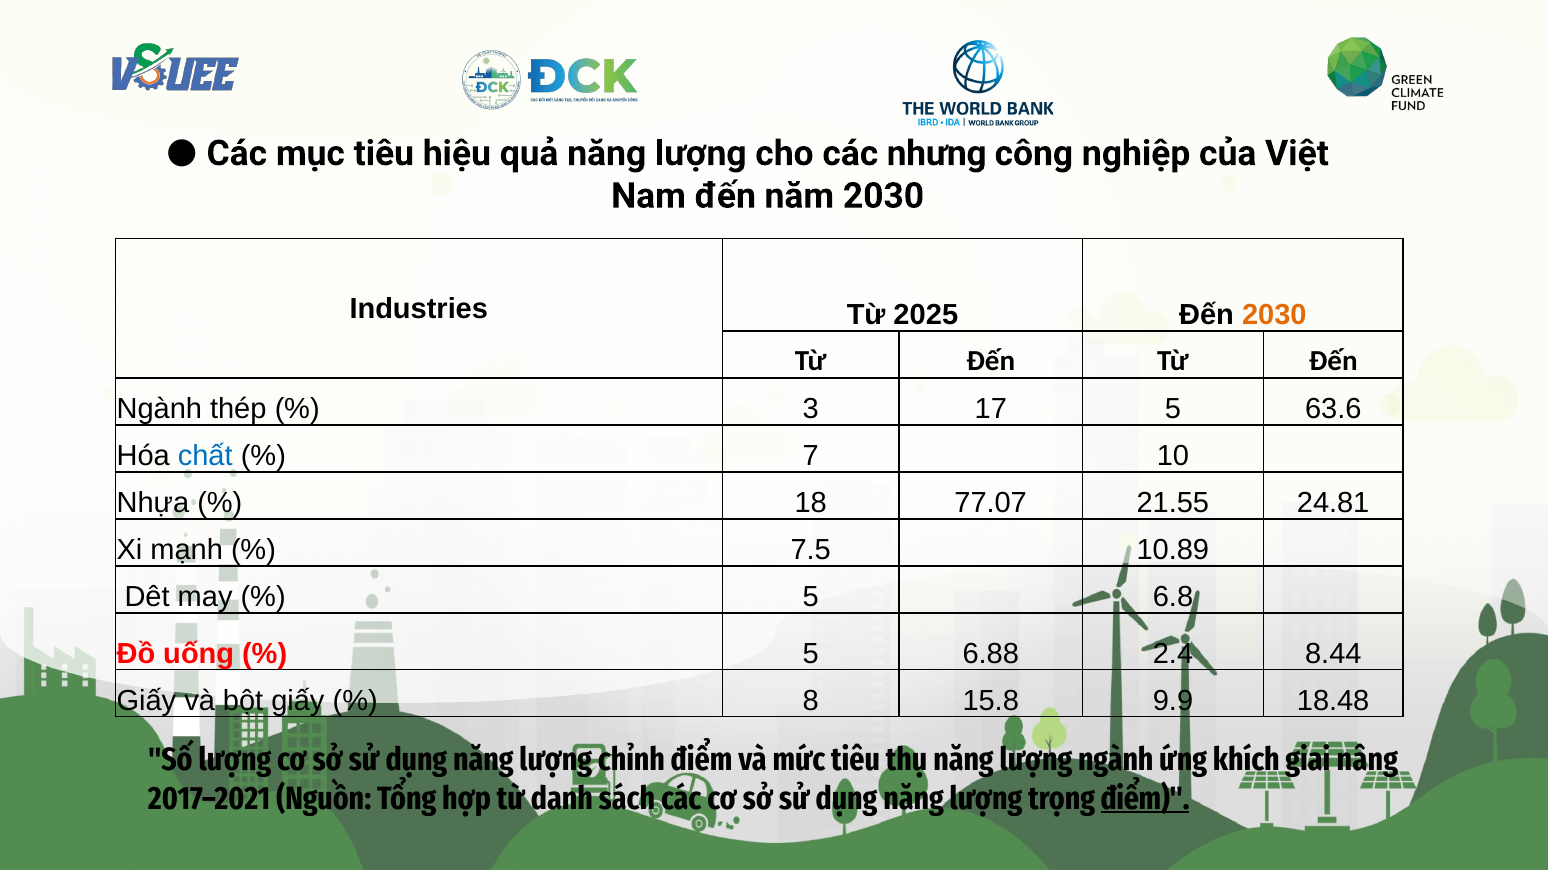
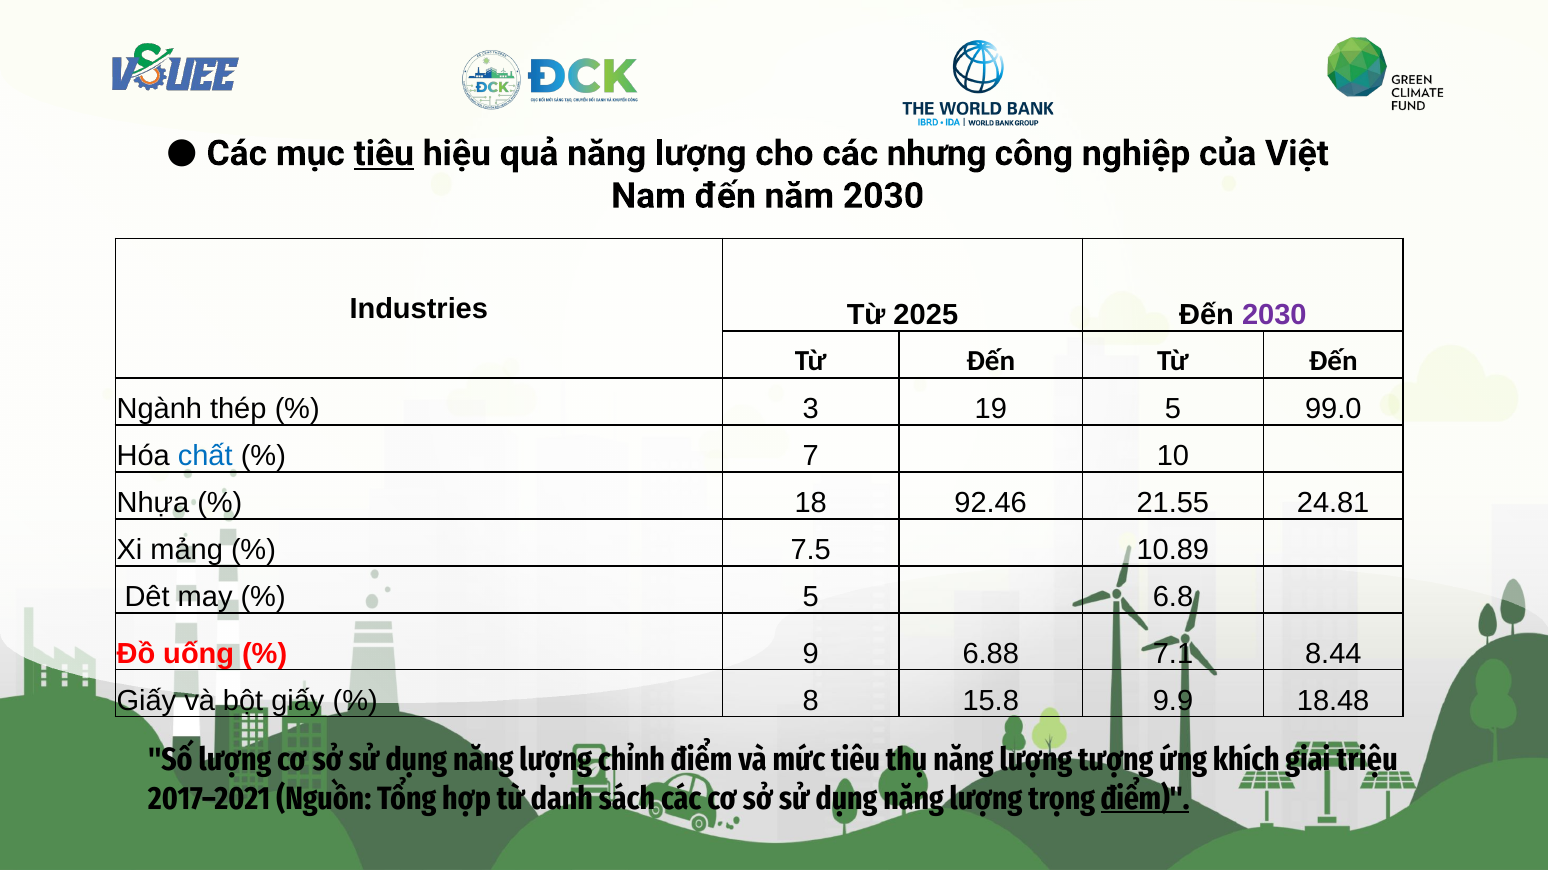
tiêu at (384, 154) underline: none -> present
2030 at (1274, 316) colour: orange -> purple
17: 17 -> 19
63.6: 63.6 -> 99.0
77.07: 77.07 -> 92.46
mạnh: mạnh -> mảng
5 at (811, 654): 5 -> 9
2.4: 2.4 -> 7.1
lượng ngành: ngành -> tượng
nâng: nâng -> triệu
